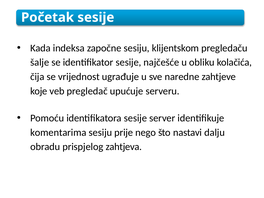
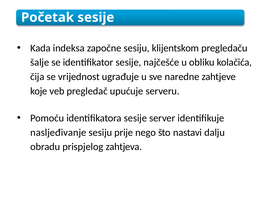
komentarima: komentarima -> nasljeđivanje
